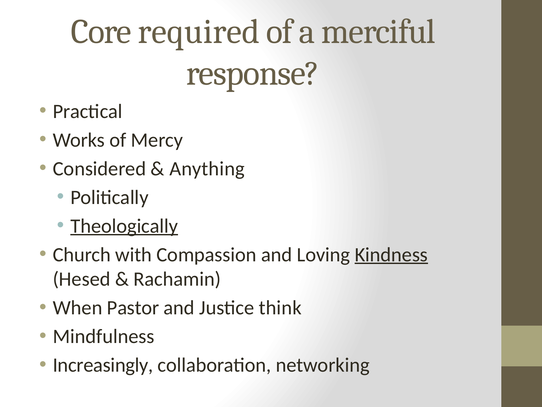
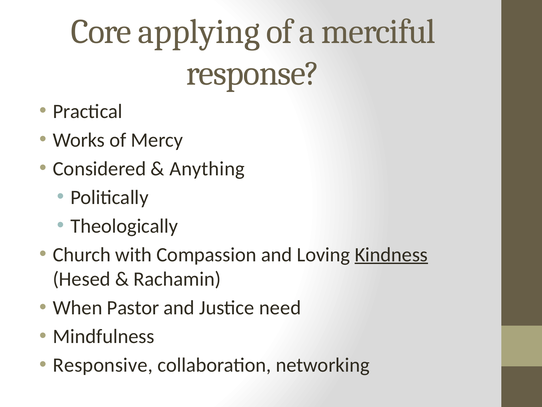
required: required -> applying
Theologically underline: present -> none
think: think -> need
Increasingly: Increasingly -> Responsive
